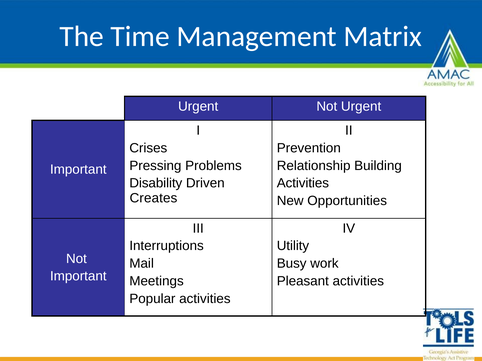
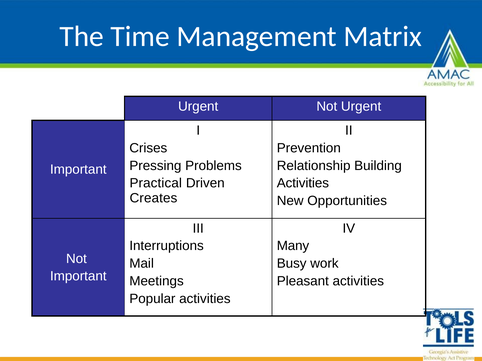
Disability: Disability -> Practical
Utility: Utility -> Many
